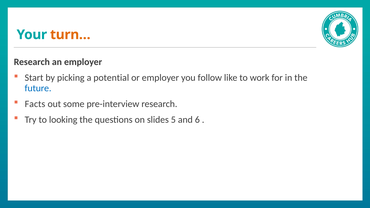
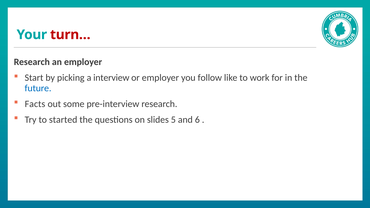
turn… colour: orange -> red
potential: potential -> interview
looking: looking -> started
